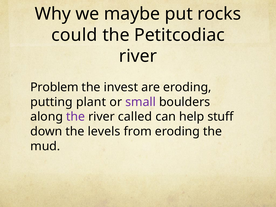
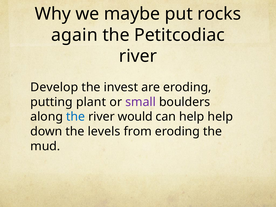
could: could -> again
Problem: Problem -> Develop
the at (76, 117) colour: purple -> blue
called: called -> would
help stuff: stuff -> help
